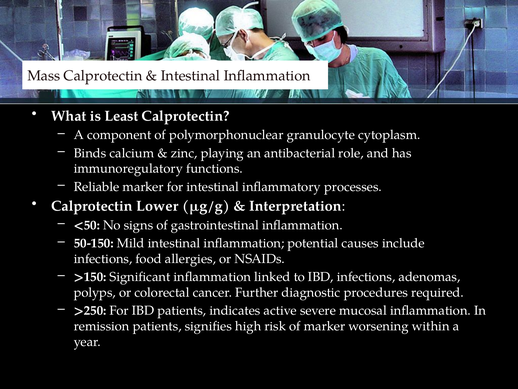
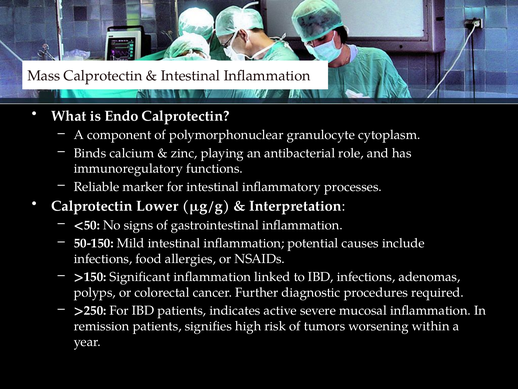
Least: Least -> Endo
of marker: marker -> tumors
